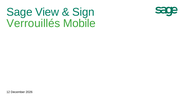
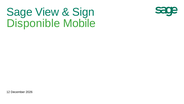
Verrouillés: Verrouillés -> Disponible
